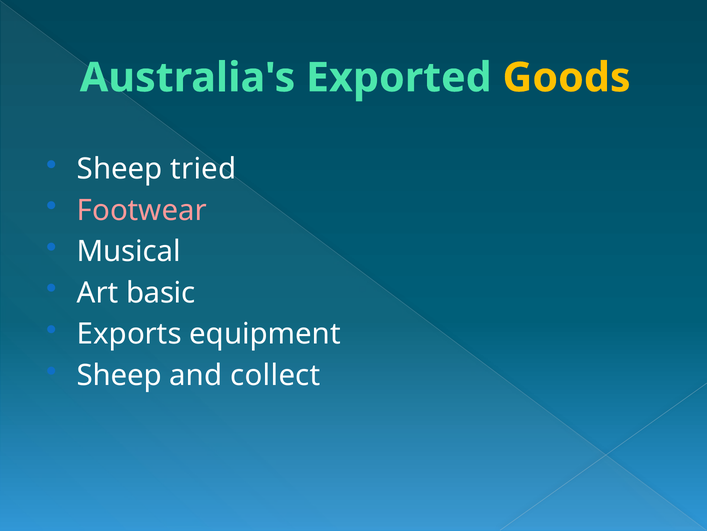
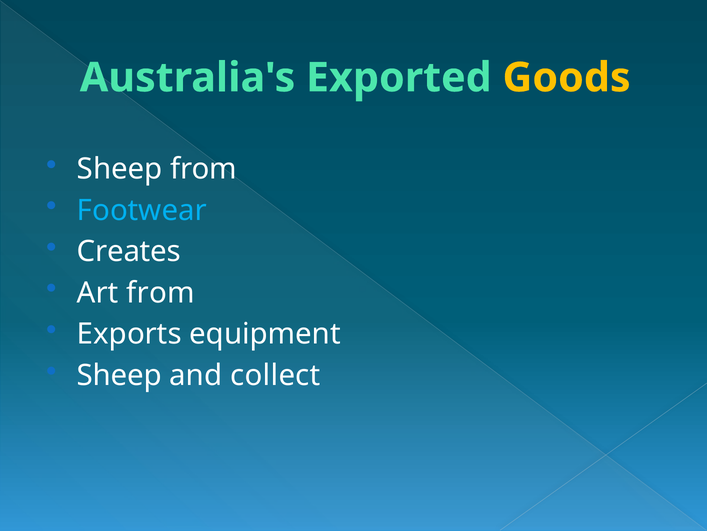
Sheep tried: tried -> from
Footwear colour: pink -> light blue
Musical: Musical -> Creates
Art basic: basic -> from
